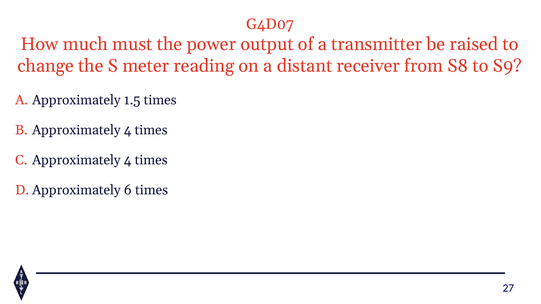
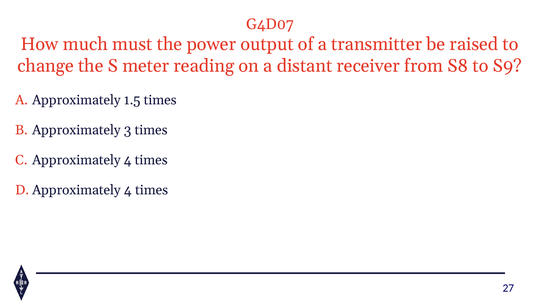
4 at (128, 130): 4 -> 3
6 at (128, 190): 6 -> 4
